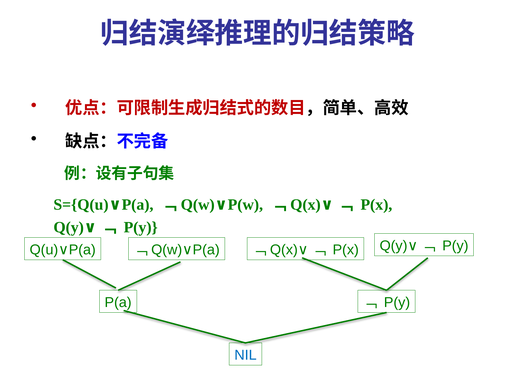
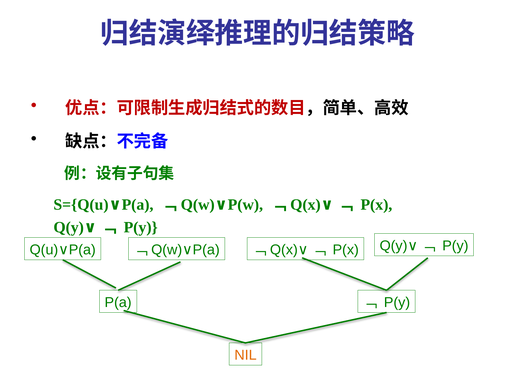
NIL colour: blue -> orange
